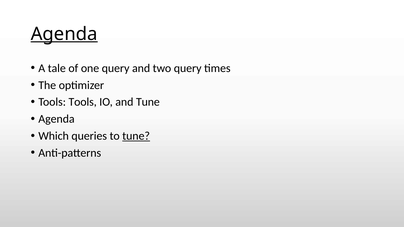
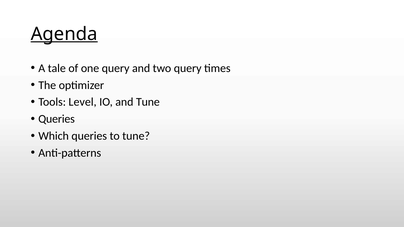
Tools Tools: Tools -> Level
Agenda at (56, 119): Agenda -> Queries
tune at (136, 136) underline: present -> none
